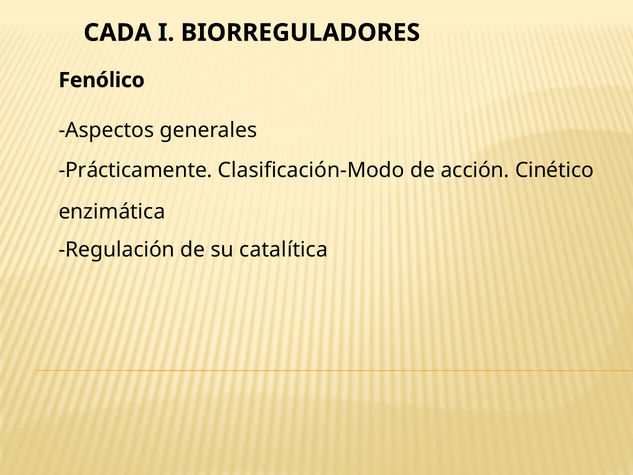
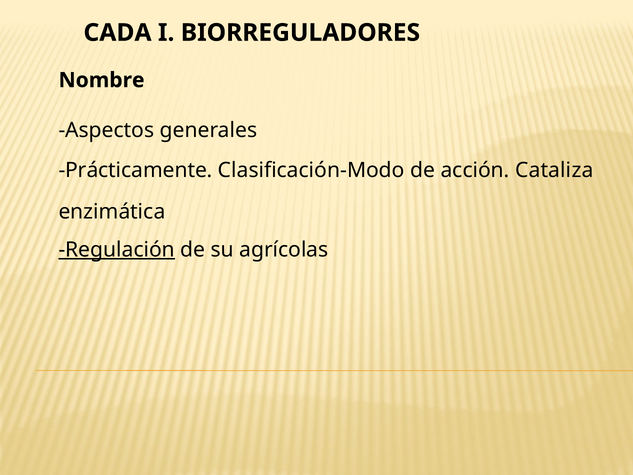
Fenólico: Fenólico -> Nombre
Cinético: Cinético -> Cataliza
Regulación underline: none -> present
catalítica: catalítica -> agrícolas
